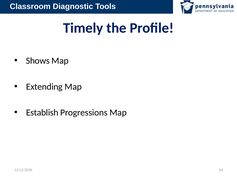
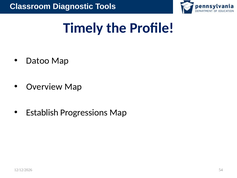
Shows: Shows -> Datoo
Extending: Extending -> Overview
